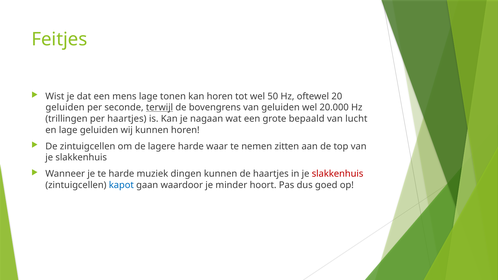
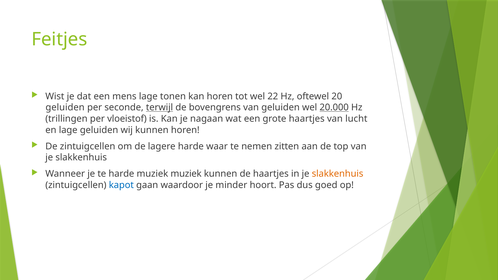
50: 50 -> 22
20.000 underline: none -> present
per haartjes: haartjes -> vloeistof
grote bepaald: bepaald -> haartjes
muziek dingen: dingen -> muziek
slakkenhuis at (338, 174) colour: red -> orange
